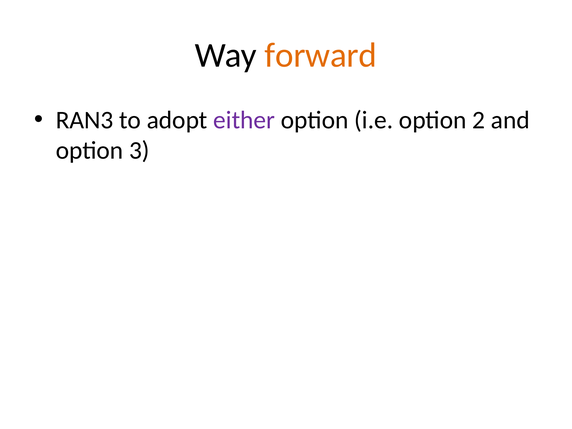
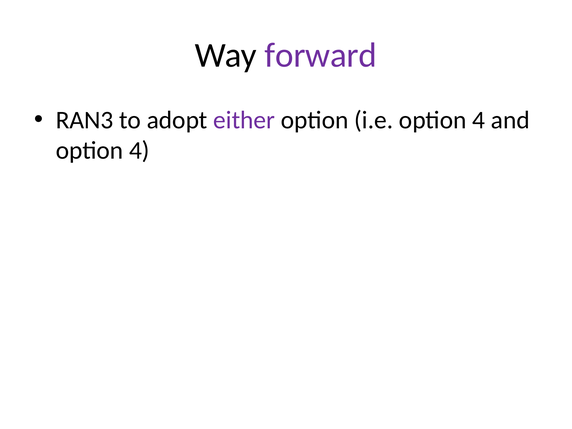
forward colour: orange -> purple
i.e option 2: 2 -> 4
3 at (139, 151): 3 -> 4
